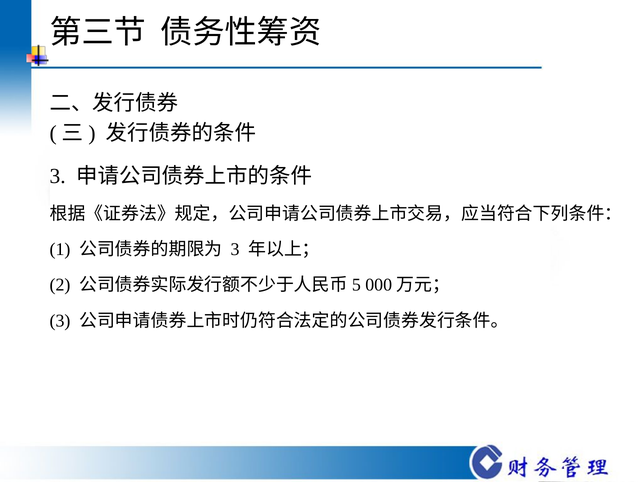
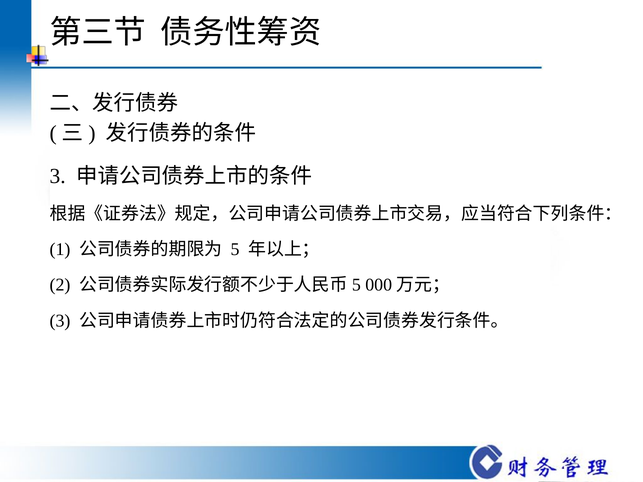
3 at (235, 249): 3 -> 5
